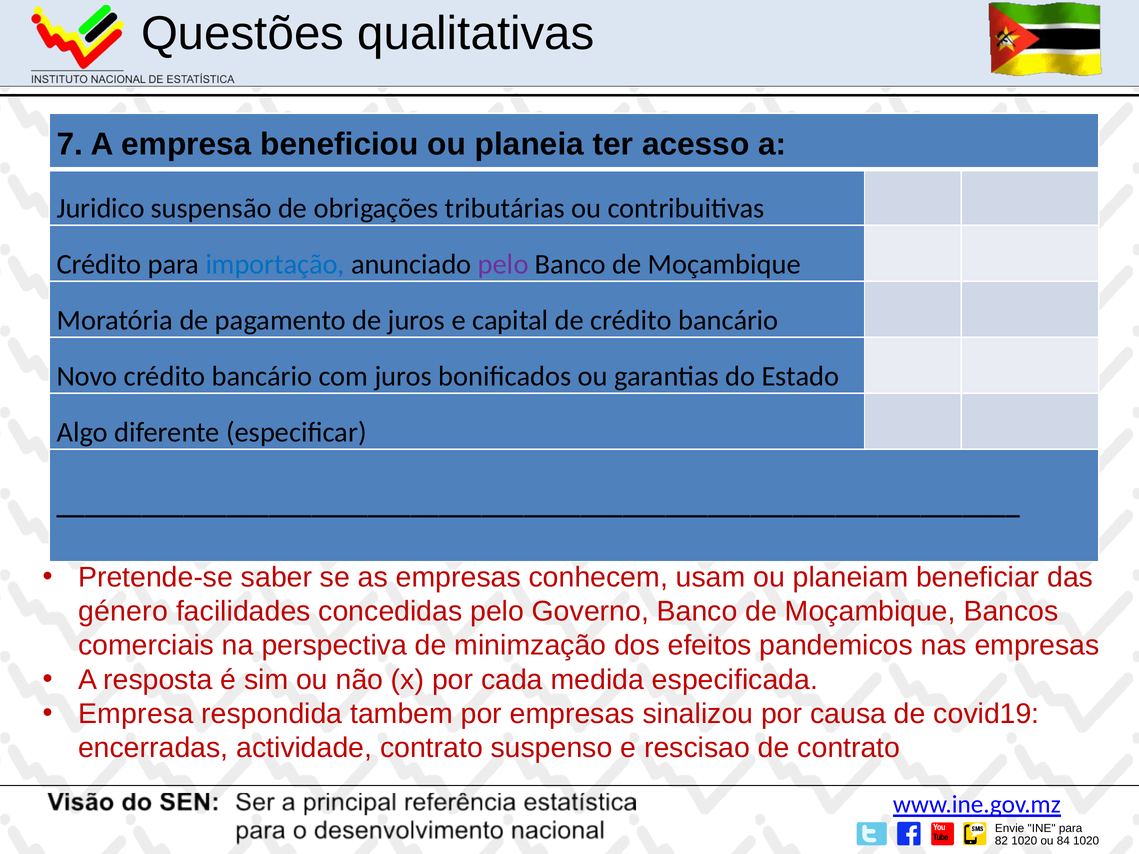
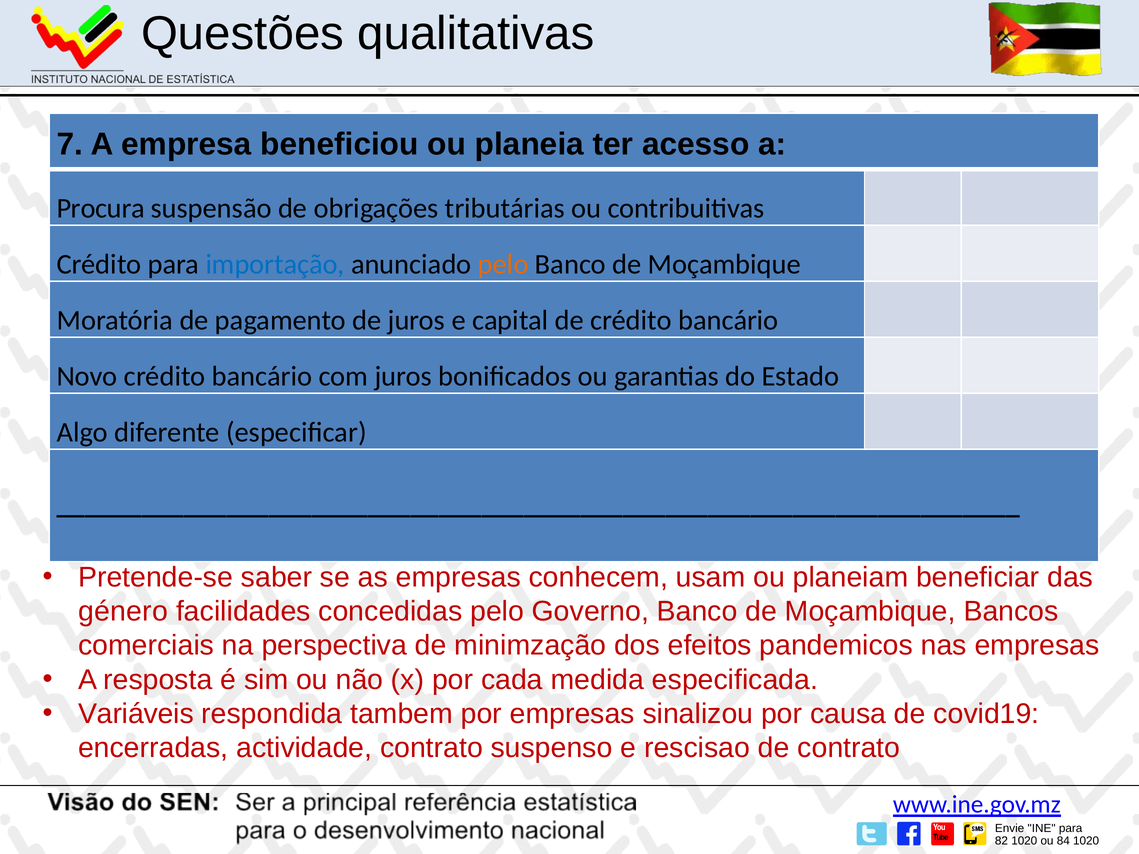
Juridico: Juridico -> Procura
pelo at (503, 264) colour: purple -> orange
Empresa at (136, 714): Empresa -> Variáveis
